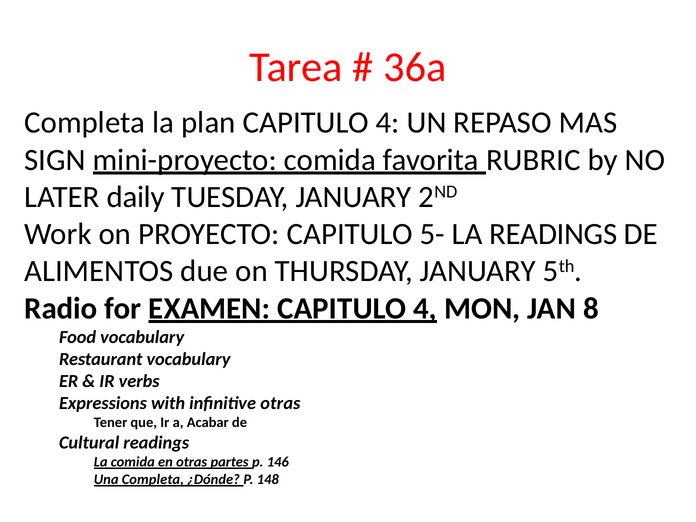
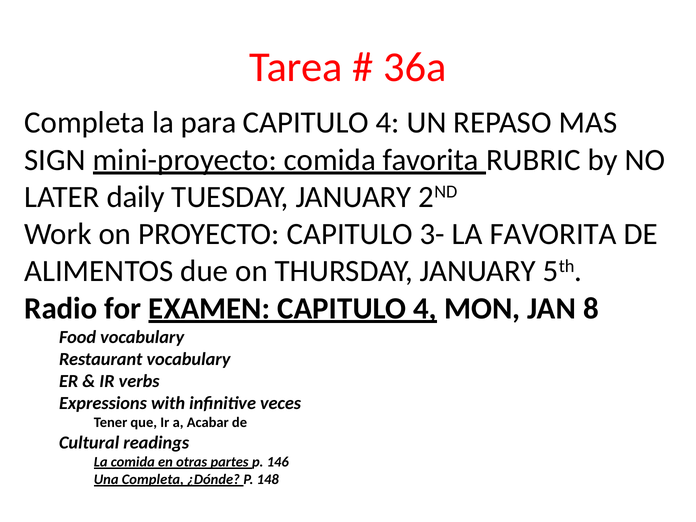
plan: plan -> para
5-: 5- -> 3-
LA READINGS: READINGS -> FAVORITA
infinitive otras: otras -> veces
